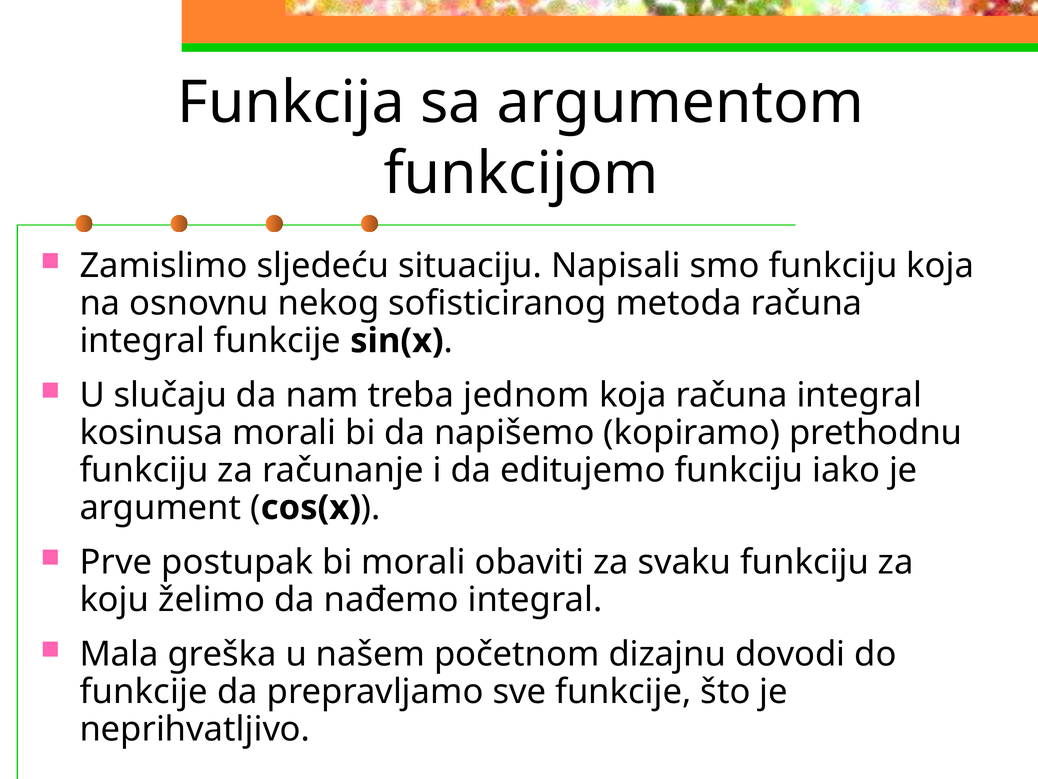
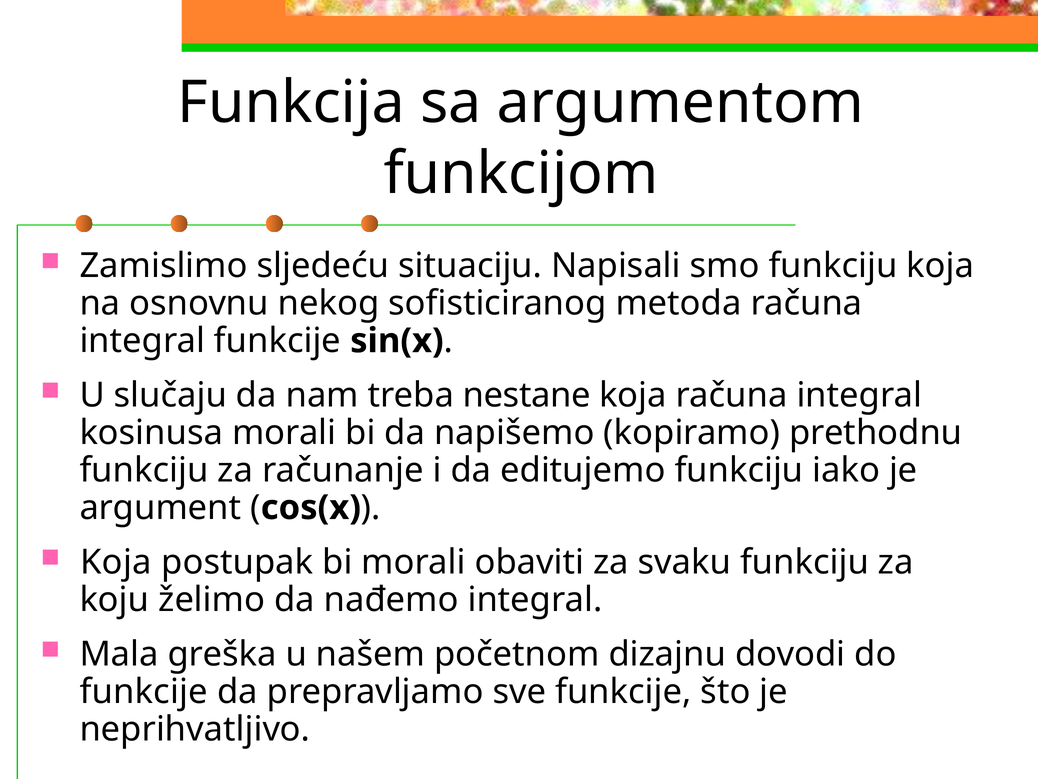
jednom: jednom -> nestane
Prve at (116, 562): Prve -> Koja
